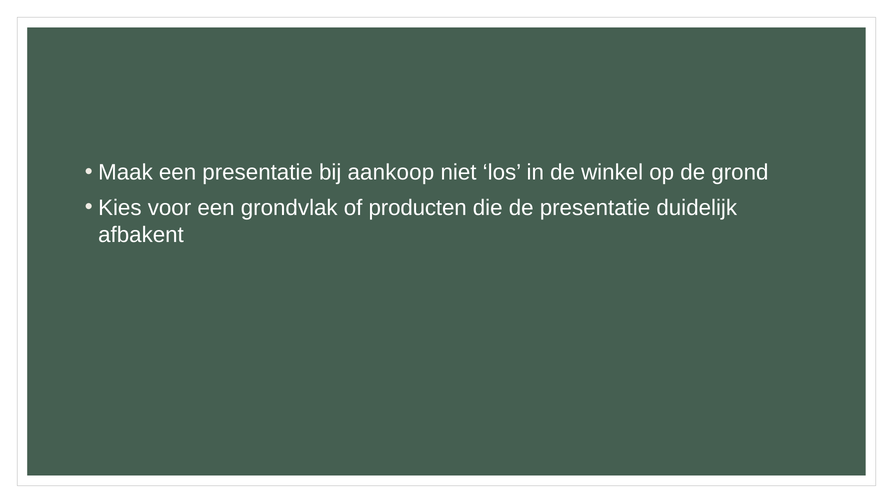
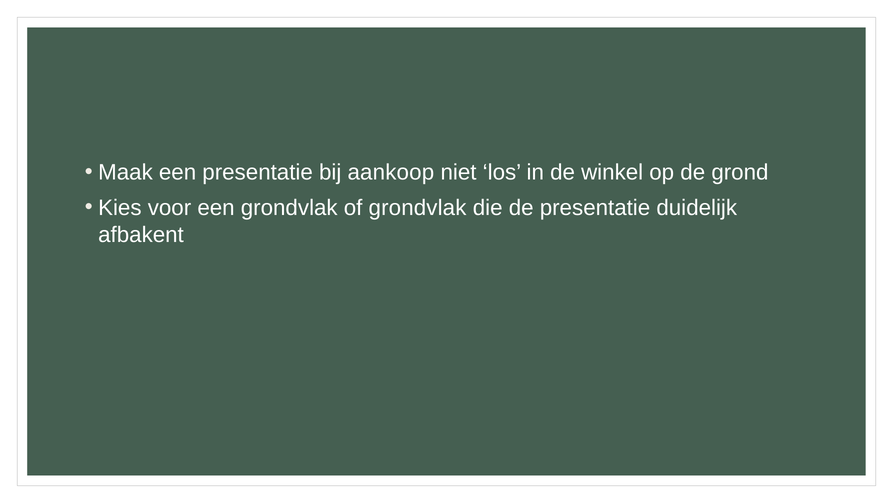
of producten: producten -> grondvlak
